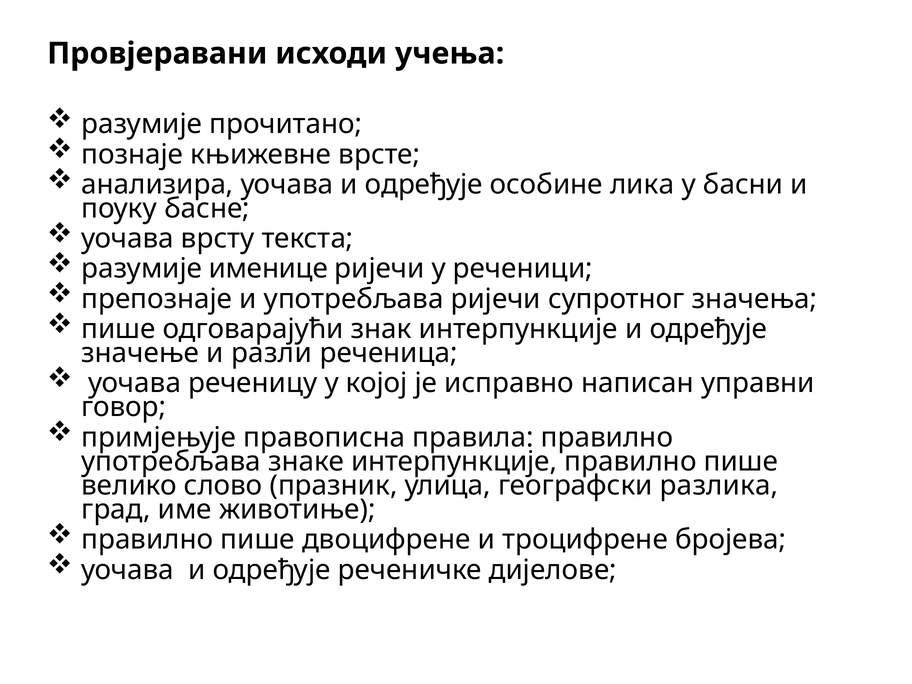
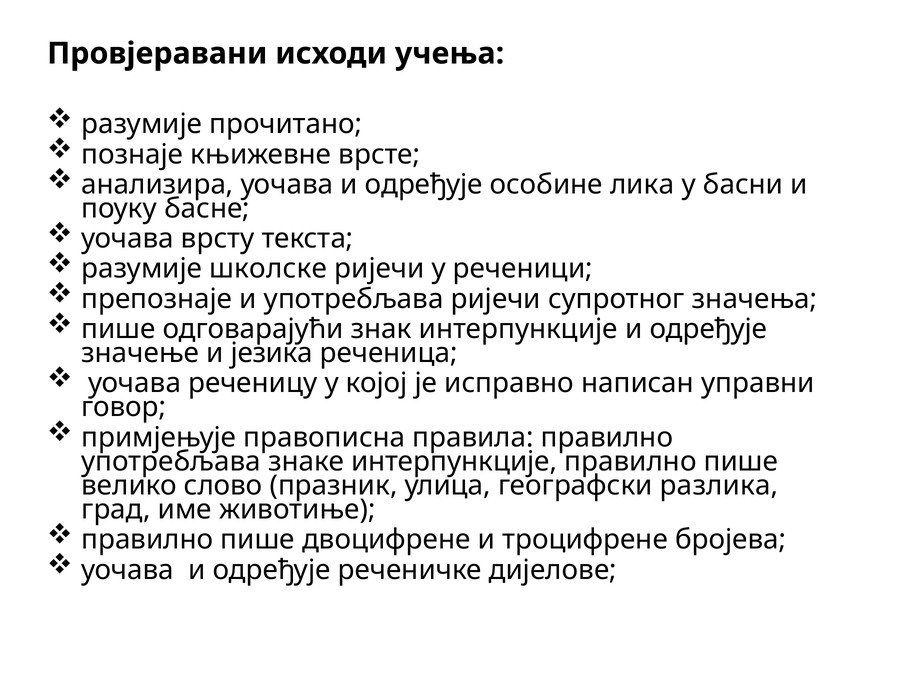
именице: именице -> школске
разли: разли -> језика
